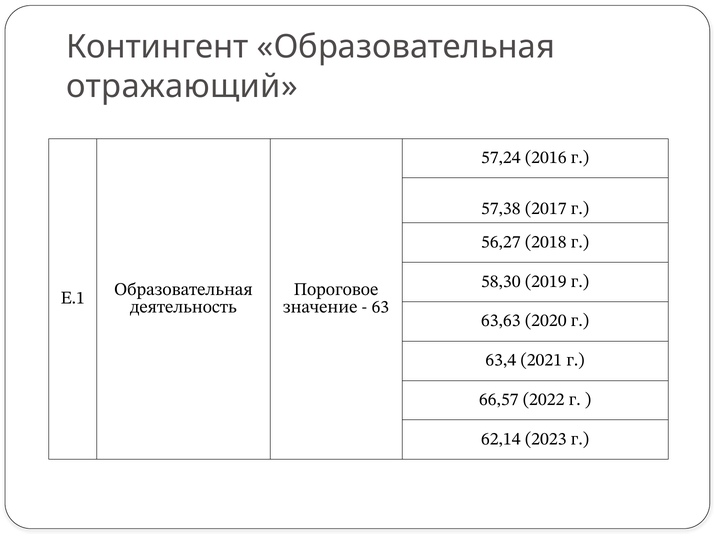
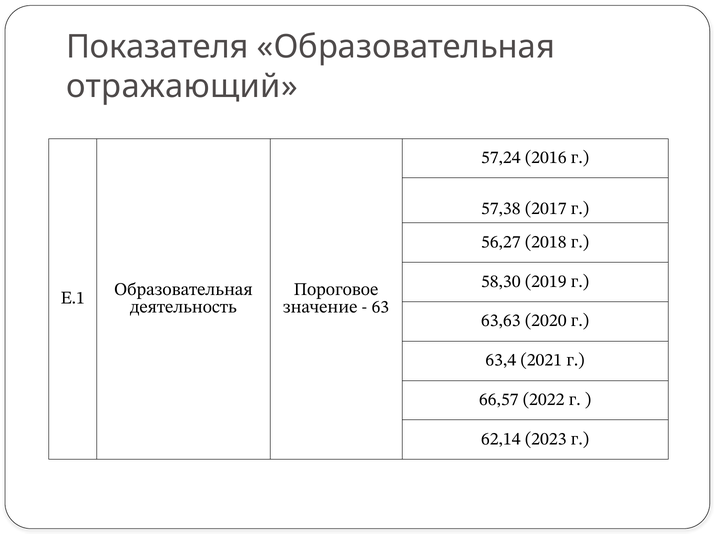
Контингент: Контингент -> Показателя
